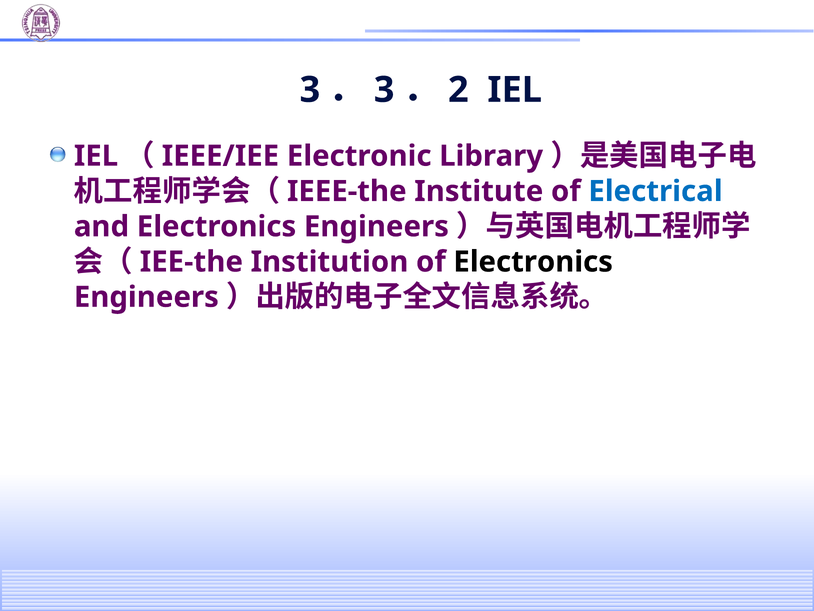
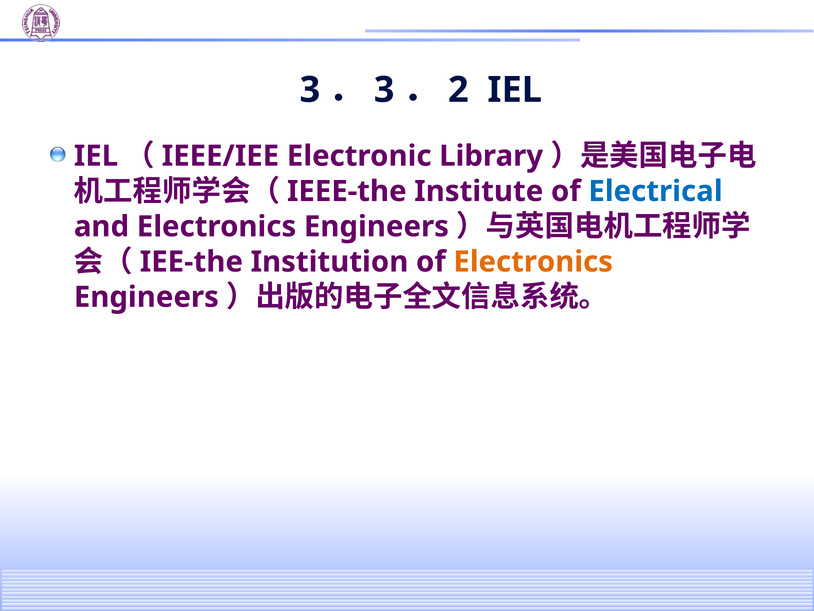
Electronics at (533, 262) colour: black -> orange
